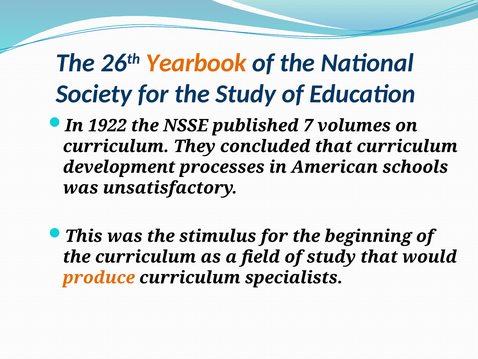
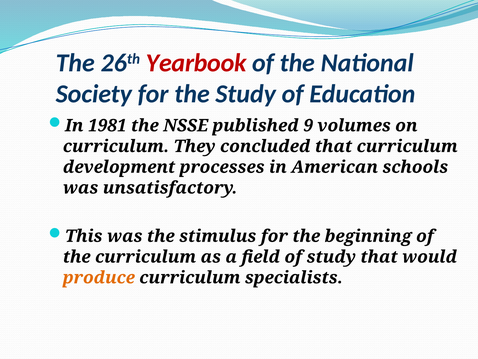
Yearbook colour: orange -> red
1922: 1922 -> 1981
7: 7 -> 9
